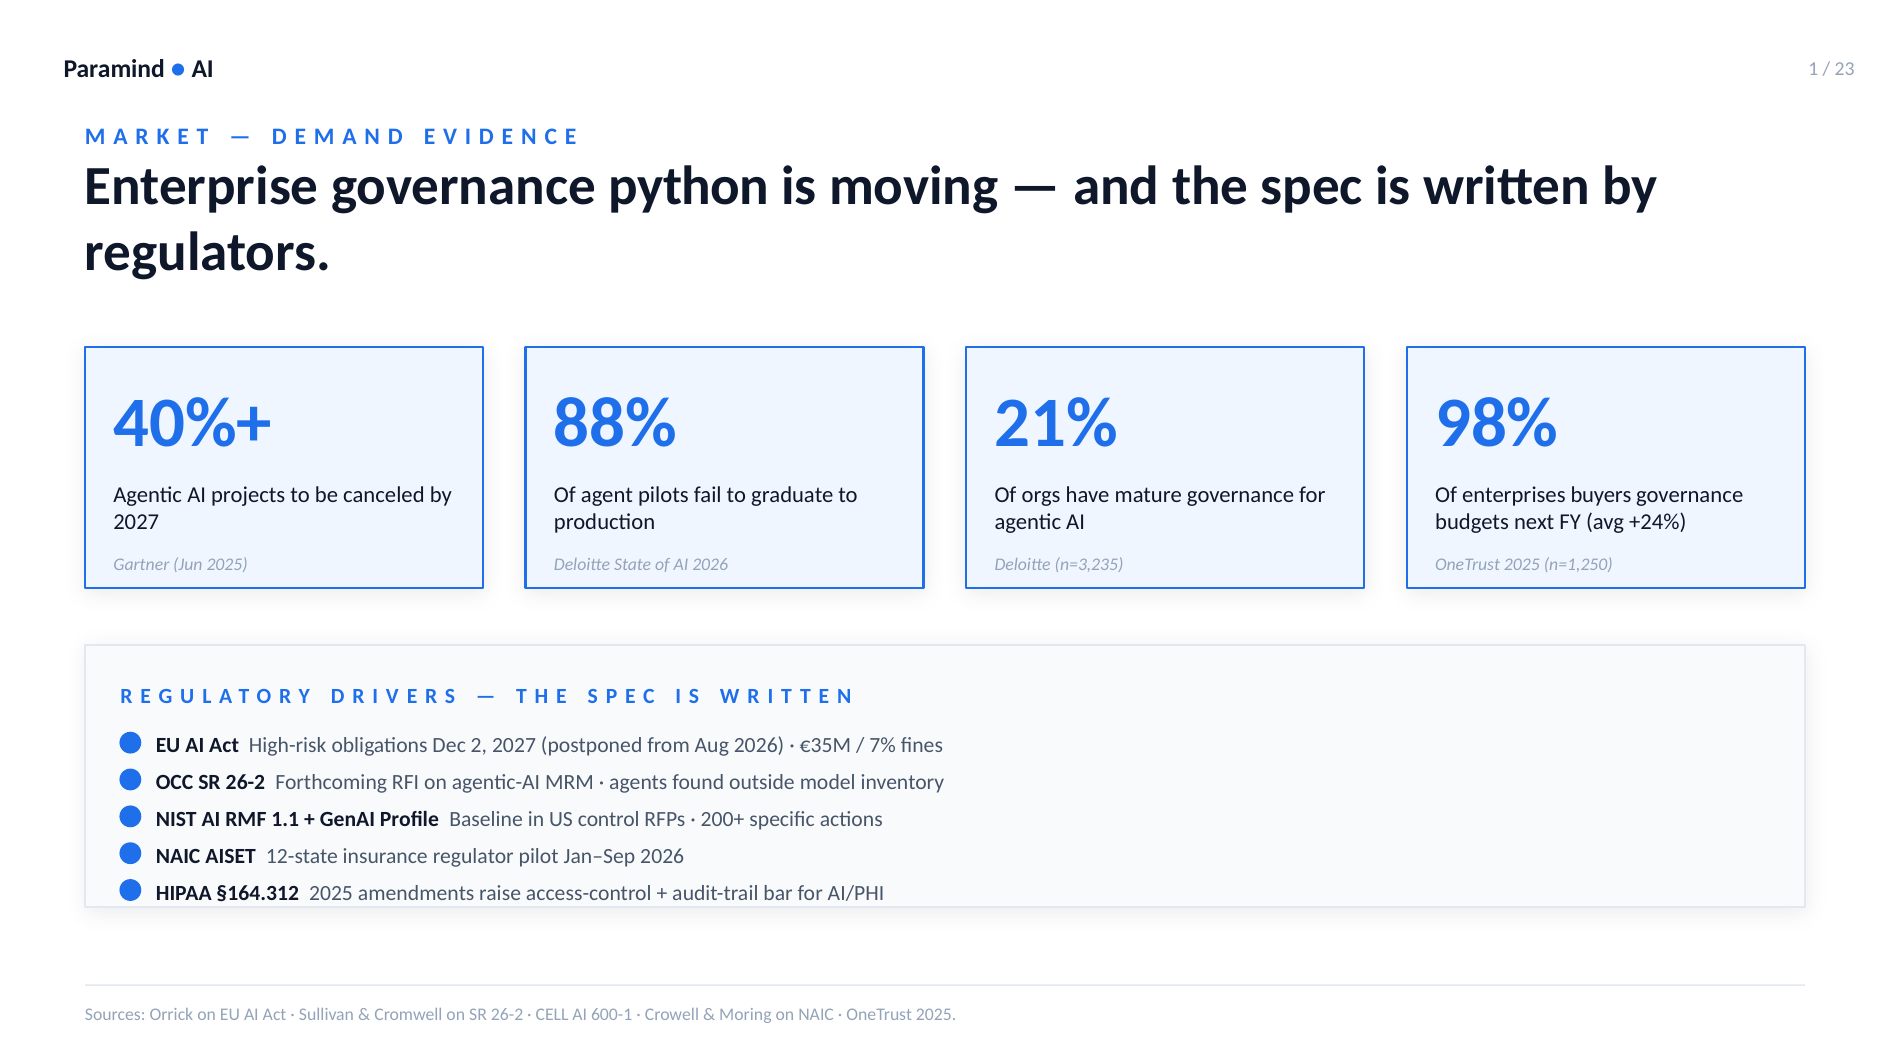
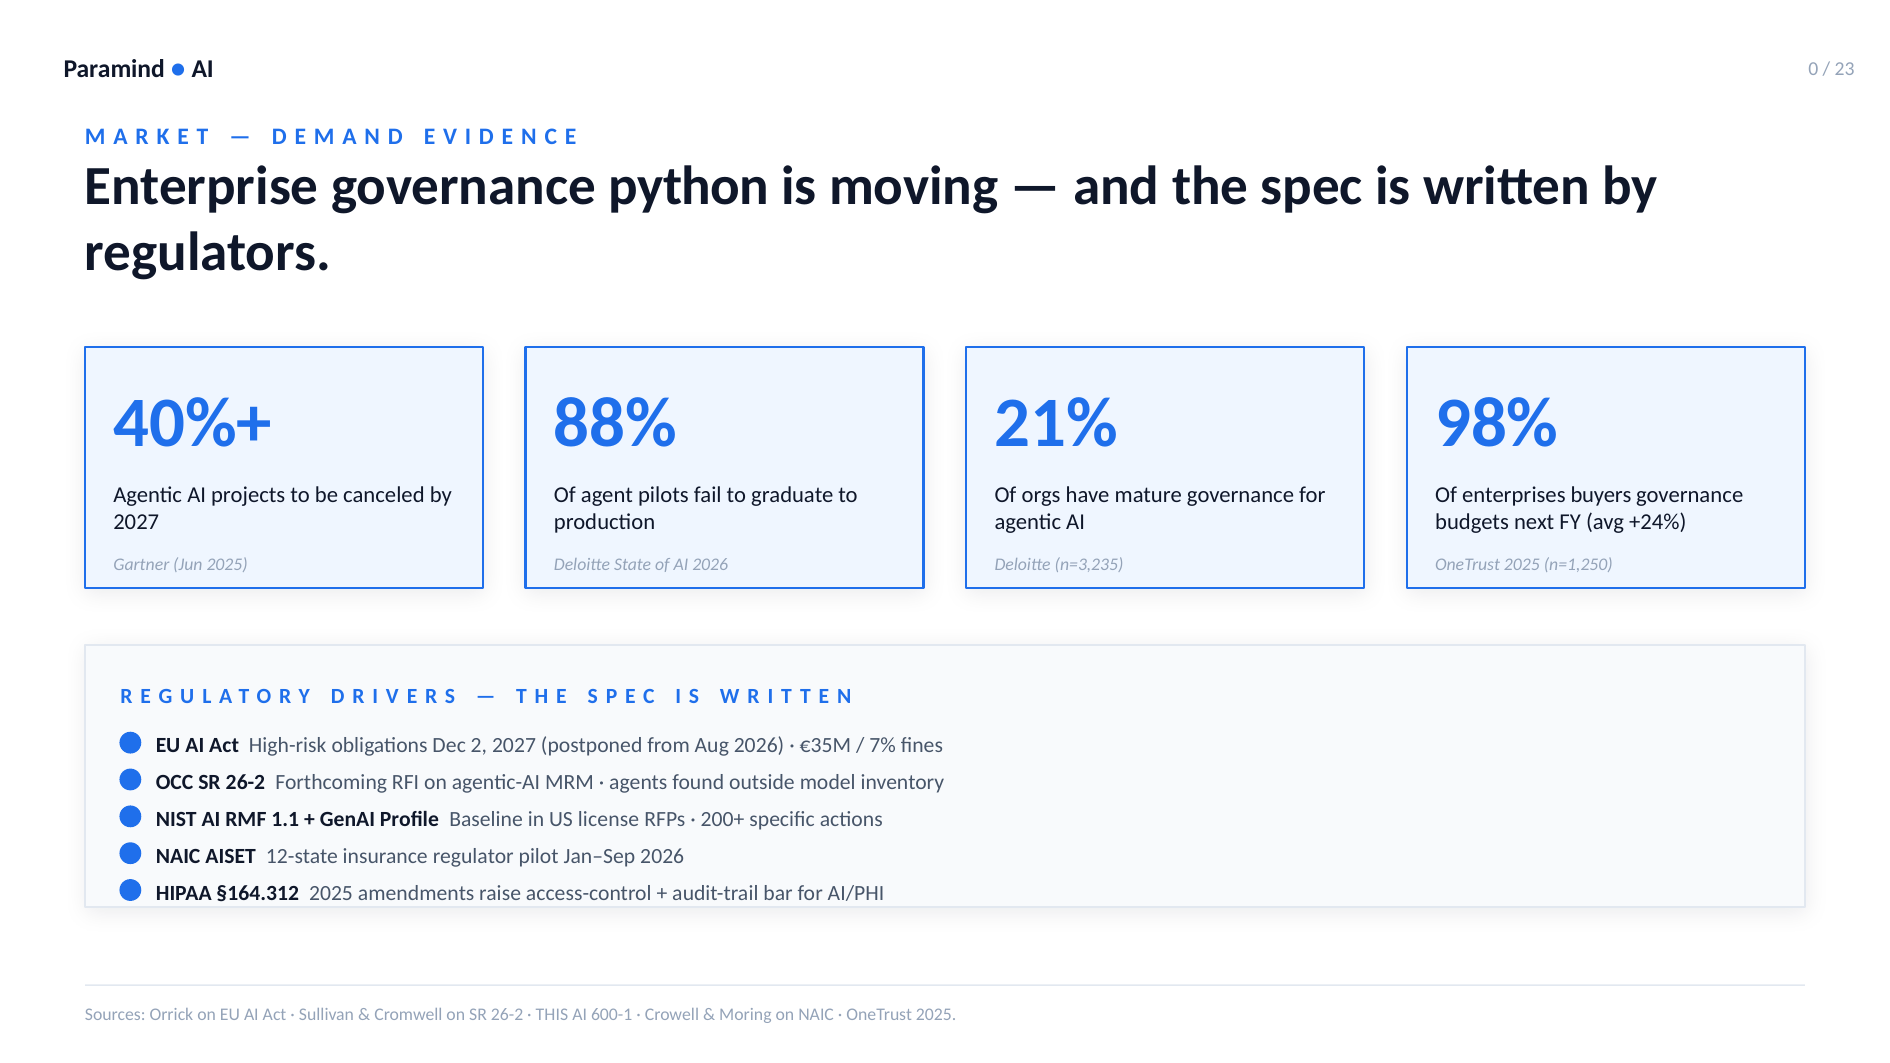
1: 1 -> 0
control: control -> license
CELL: CELL -> THIS
